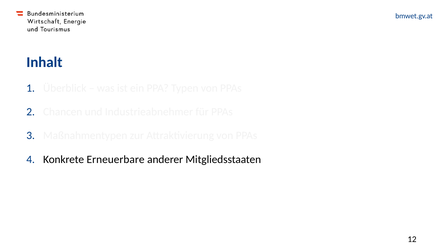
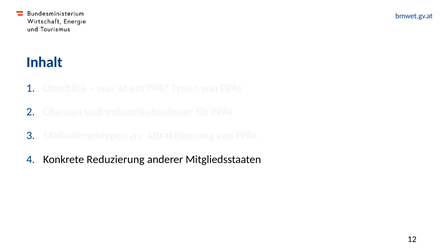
Erneuerbare: Erneuerbare -> Reduzierung
